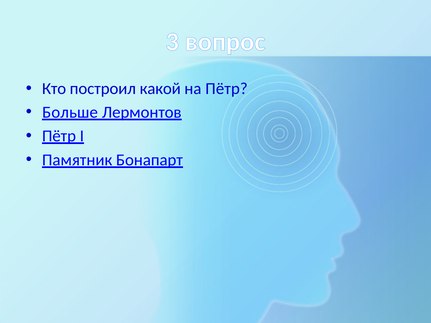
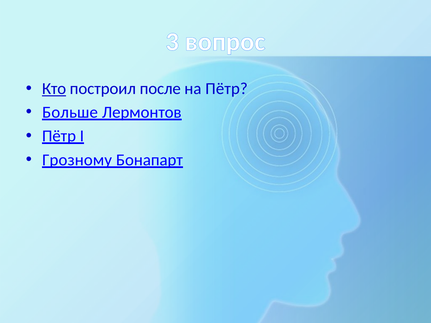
Кто underline: none -> present
какой: какой -> после
Памятник: Памятник -> Грозному
